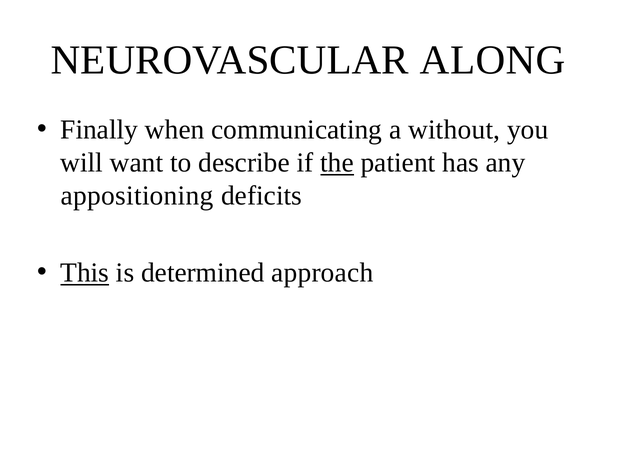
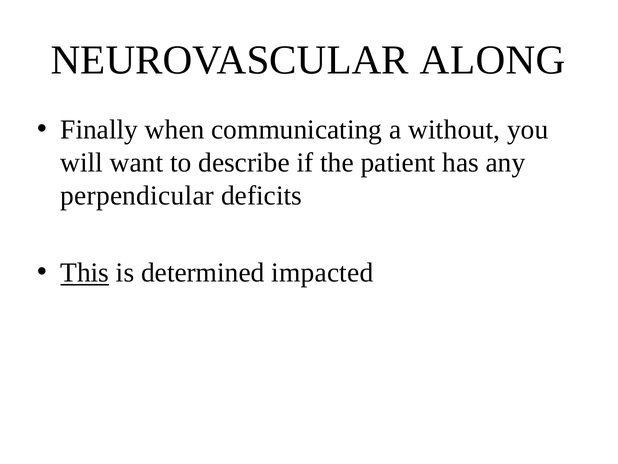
the underline: present -> none
appositioning: appositioning -> perpendicular
approach: approach -> impacted
